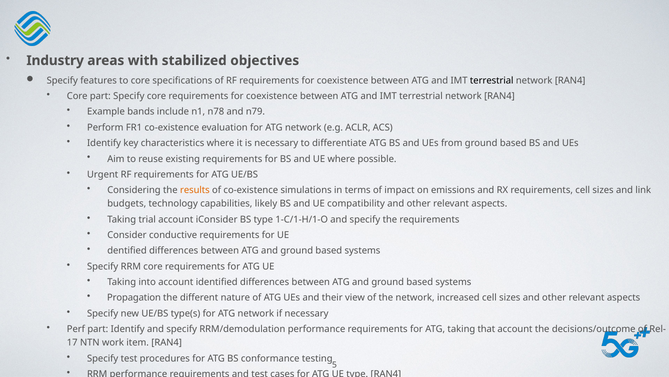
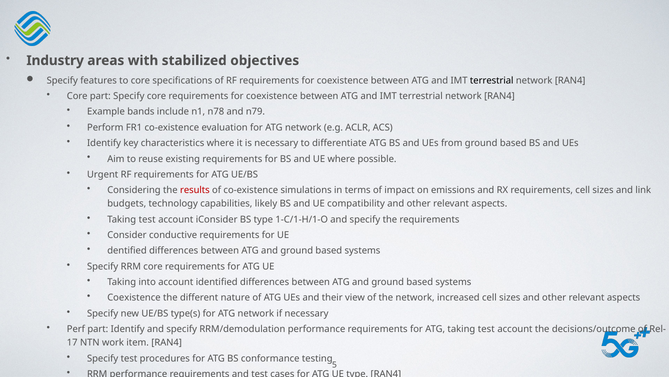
results colour: orange -> red
trial at (147, 219): trial -> test
Propagation at (134, 297): Propagation -> Coexistence
ATG taking that: that -> test
